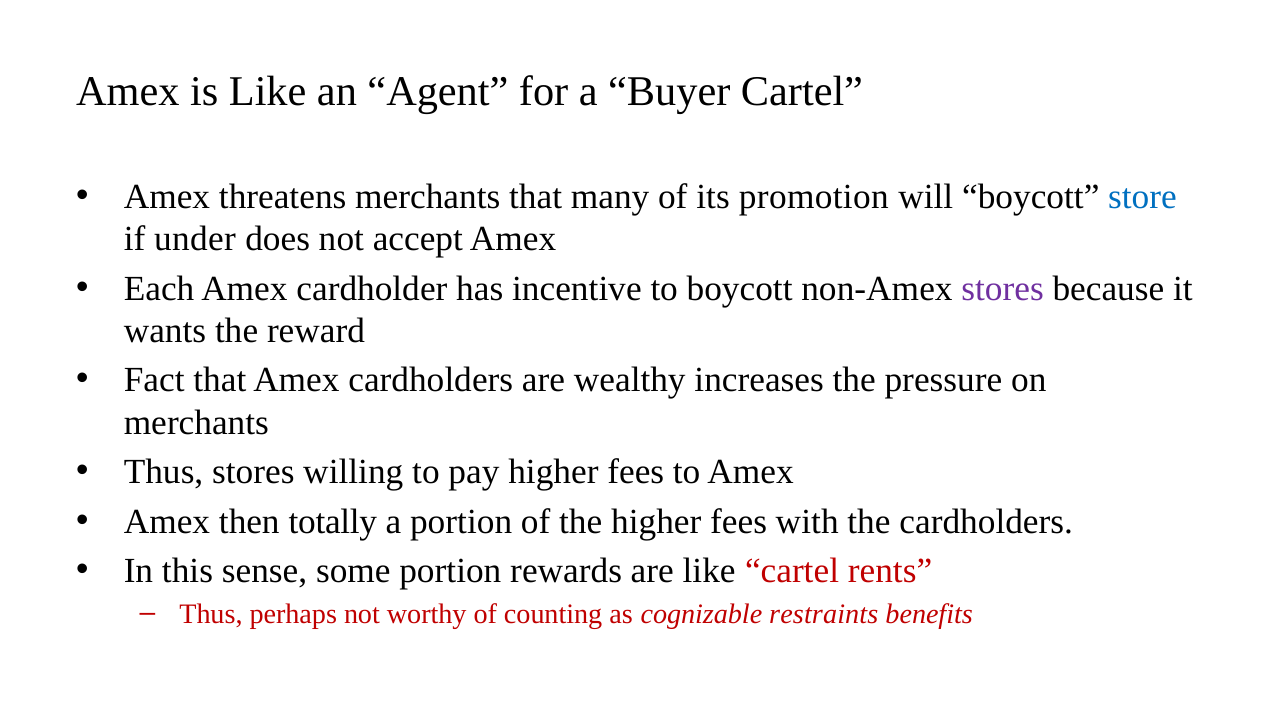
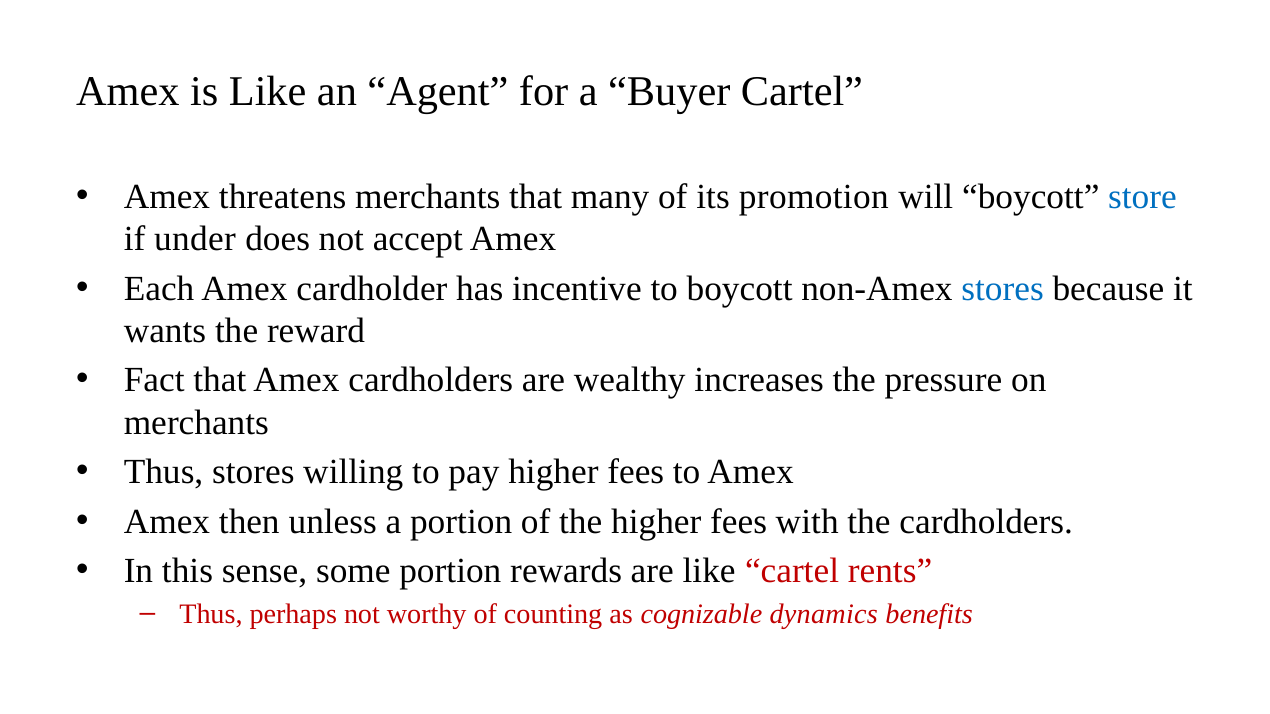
stores at (1003, 289) colour: purple -> blue
totally: totally -> unless
restraints: restraints -> dynamics
